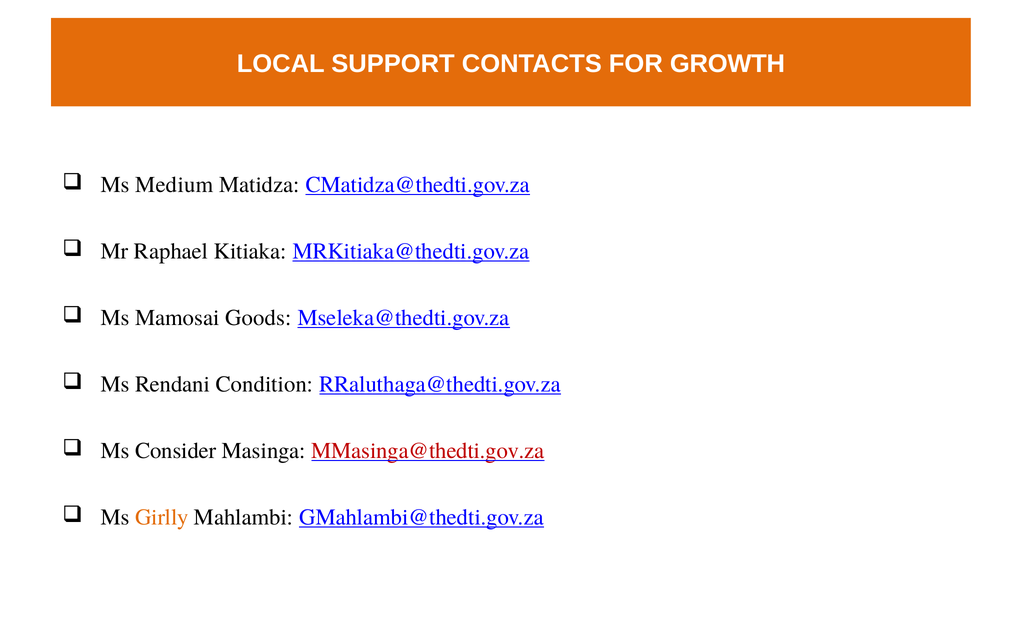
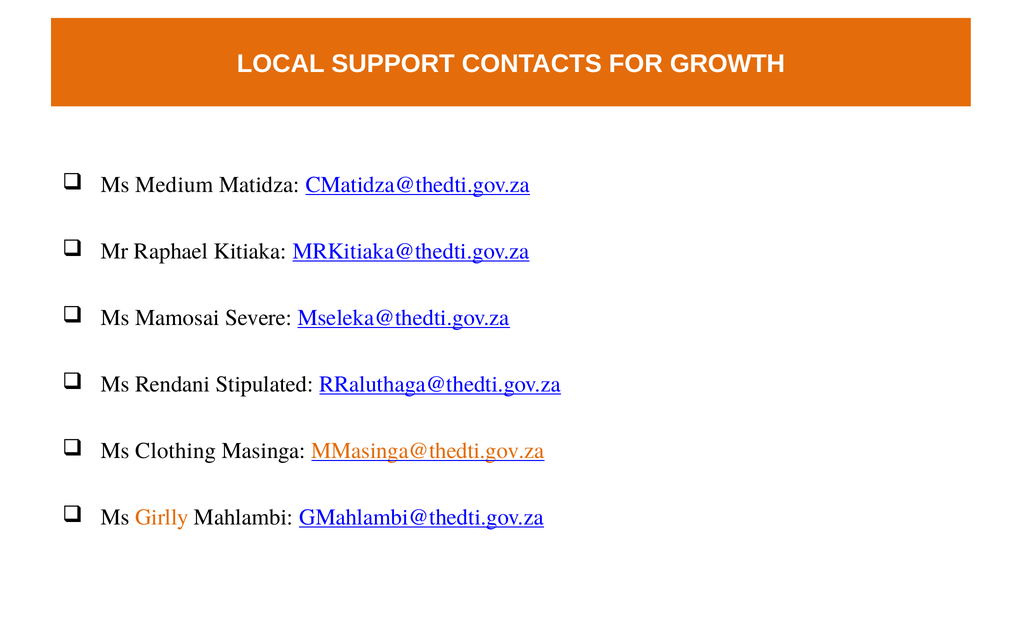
Goods: Goods -> Severe
Condition: Condition -> Stipulated
Consider: Consider -> Clothing
MMasinga@thedti.gov.za colour: red -> orange
